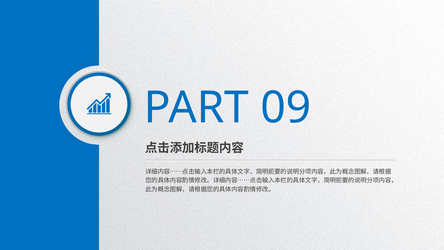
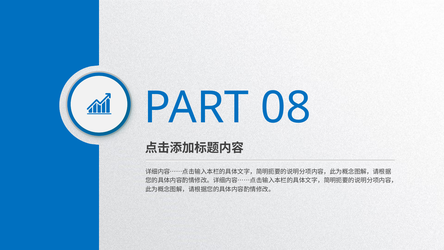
09: 09 -> 08
